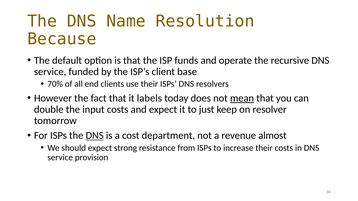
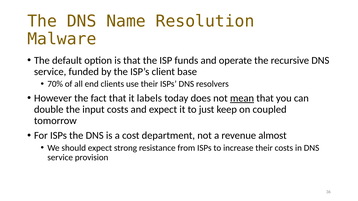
Because: Because -> Malware
resolver: resolver -> coupled
DNS at (95, 136) underline: present -> none
